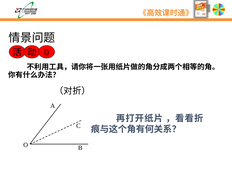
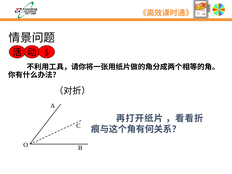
0: 0 -> 5
